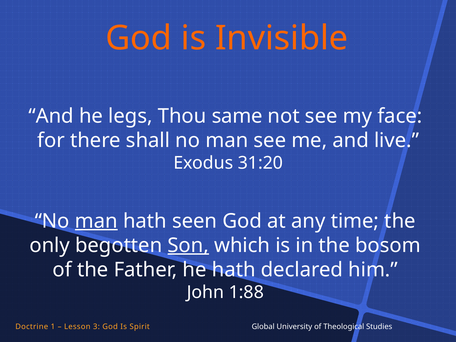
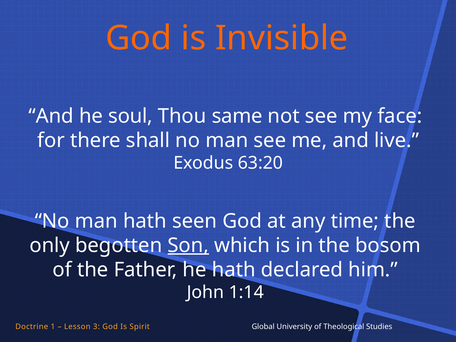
legs: legs -> soul
31:20: 31:20 -> 63:20
man at (96, 221) underline: present -> none
1:88: 1:88 -> 1:14
